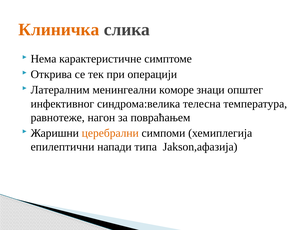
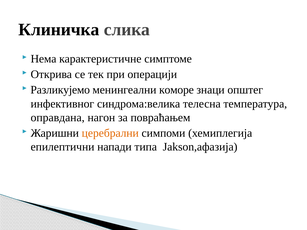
Клиничка colour: orange -> black
Латералним: Латералним -> Разликујемо
равнотеже: равнотеже -> оправдана
